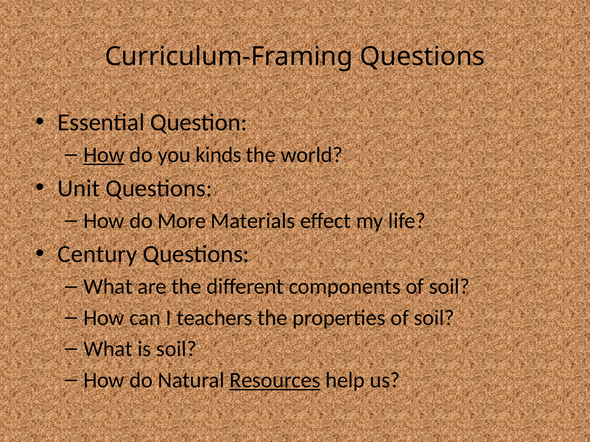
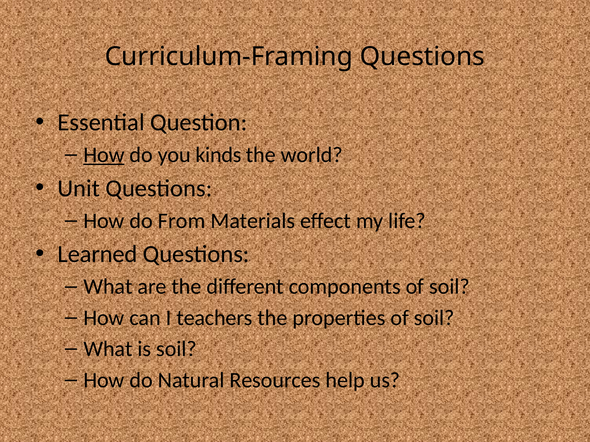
More: More -> From
Century: Century -> Learned
Resources underline: present -> none
